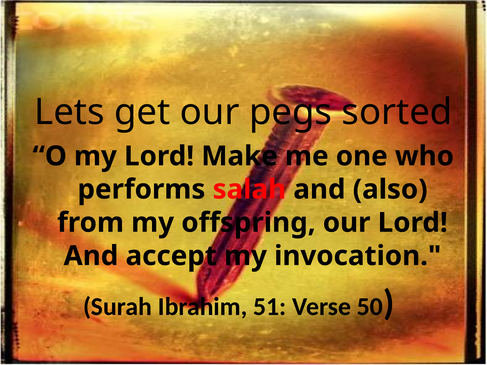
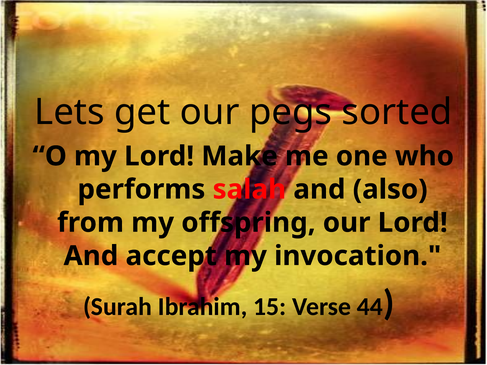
51: 51 -> 15
50: 50 -> 44
